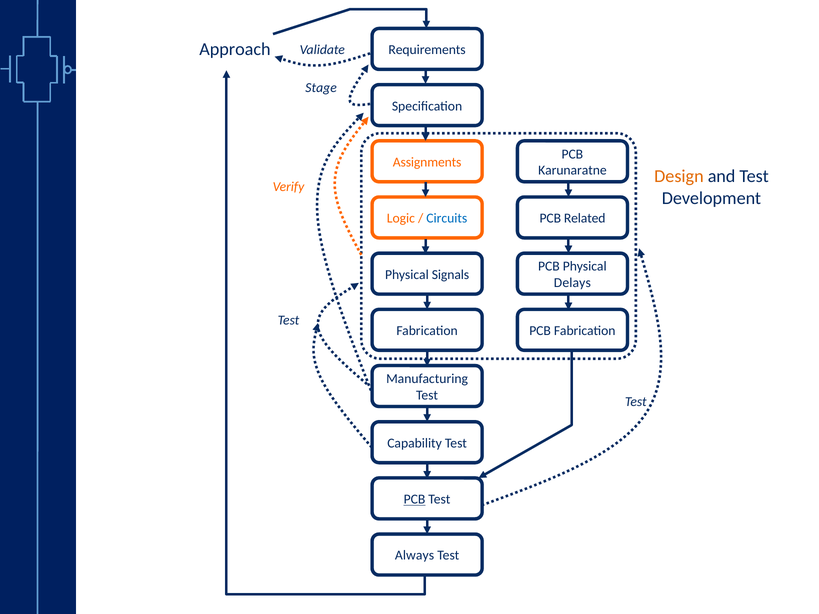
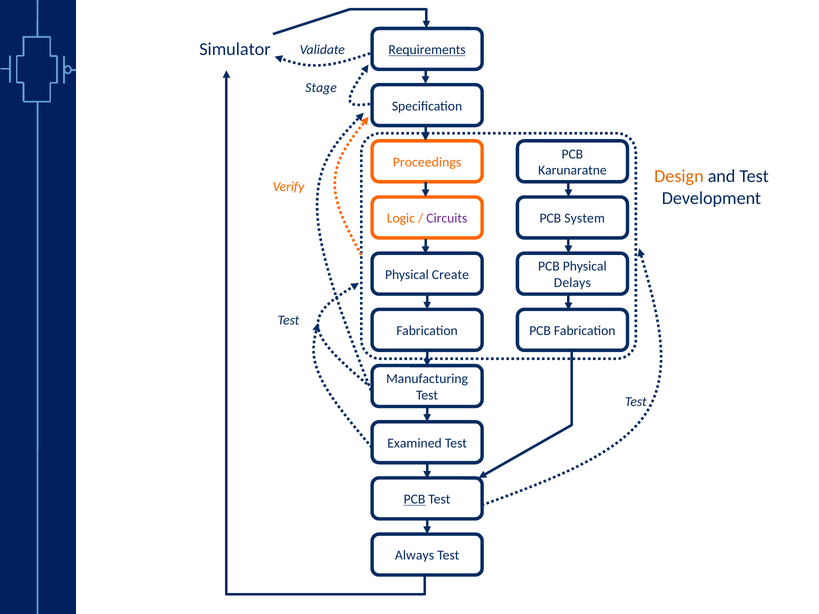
Approach: Approach -> Simulator
Requirements underline: none -> present
Assignments: Assignments -> Proceedings
Circuits colour: blue -> purple
Related: Related -> System
Signals: Signals -> Create
Capability: Capability -> Examined
